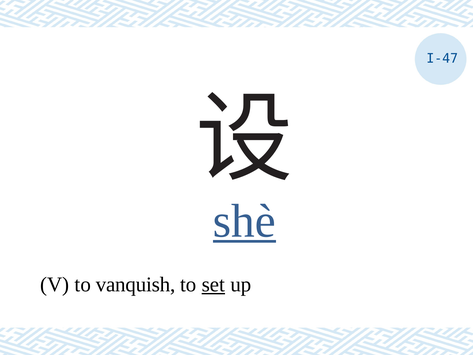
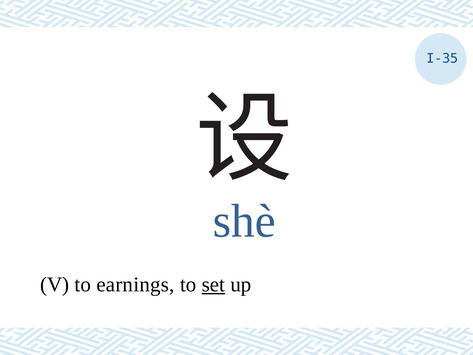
I-47: I-47 -> I-35
shè underline: present -> none
vanquish: vanquish -> earnings
